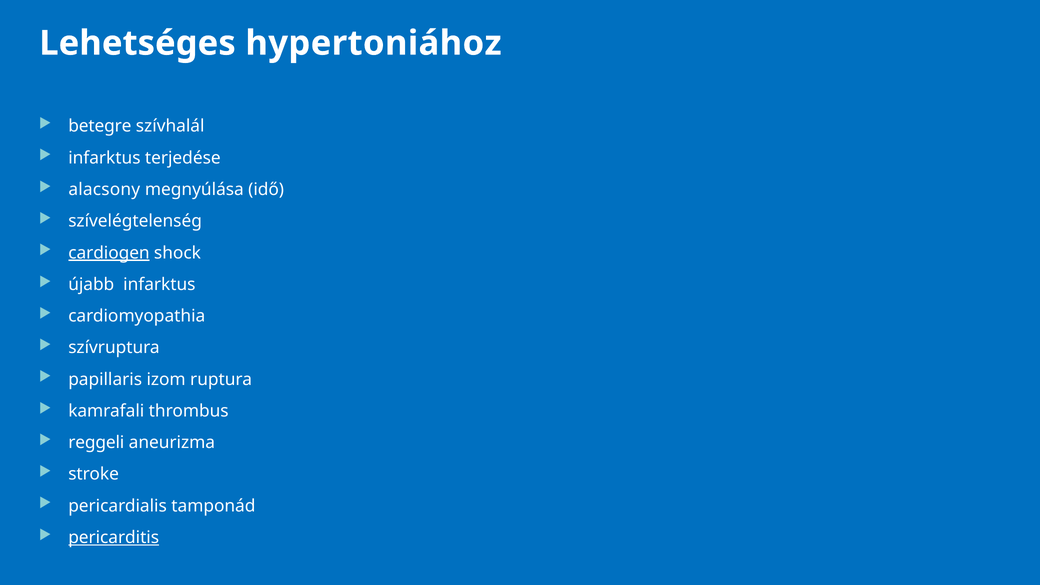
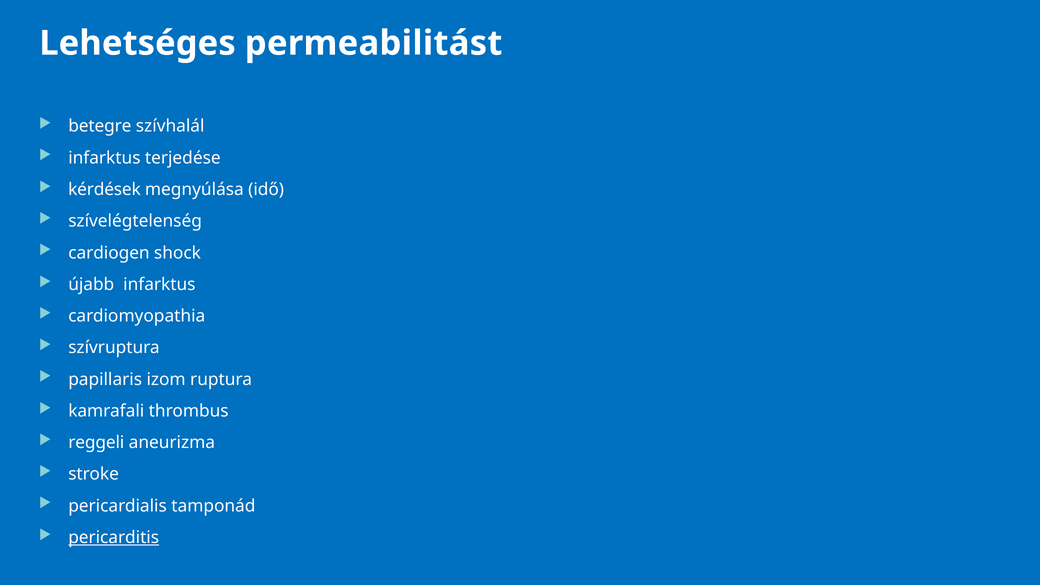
hypertoniához: hypertoniához -> permeabilitást
alacsony: alacsony -> kérdések
cardiogen underline: present -> none
